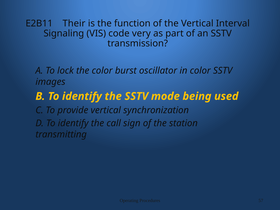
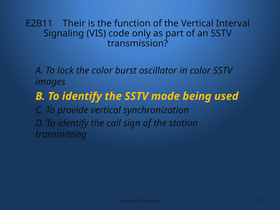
very: very -> only
